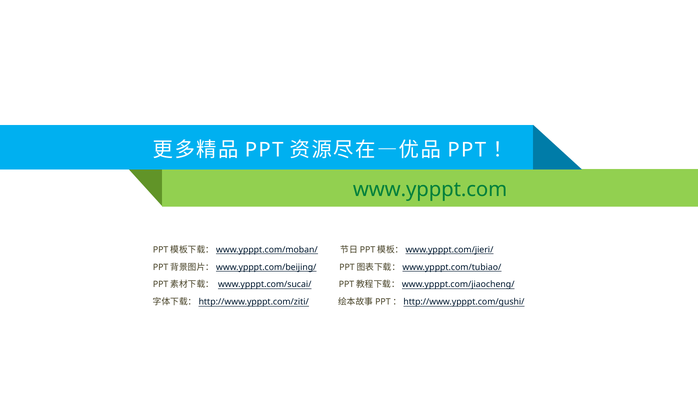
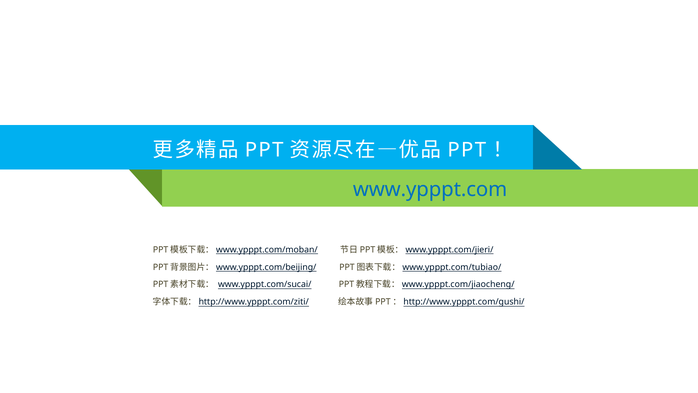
www.ypppt.com colour: green -> blue
